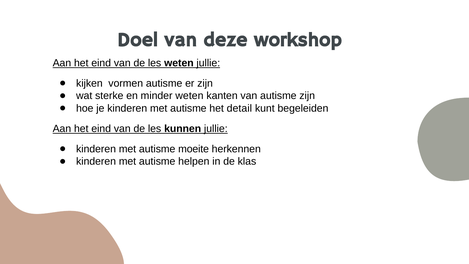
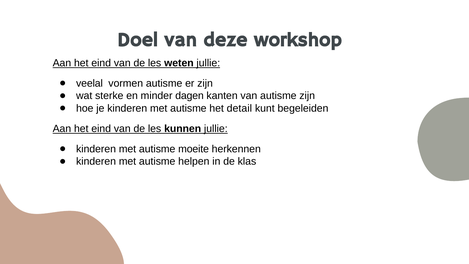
kijken: kijken -> veelal
minder weten: weten -> dagen
